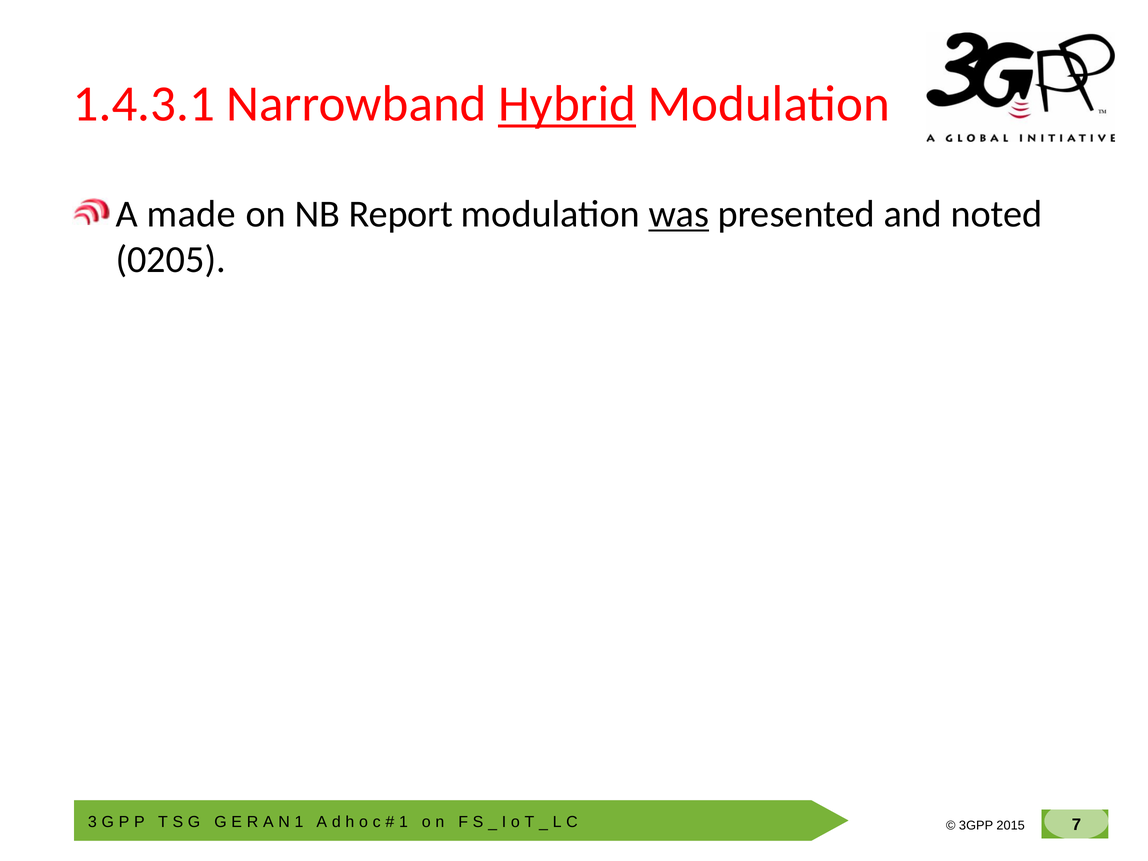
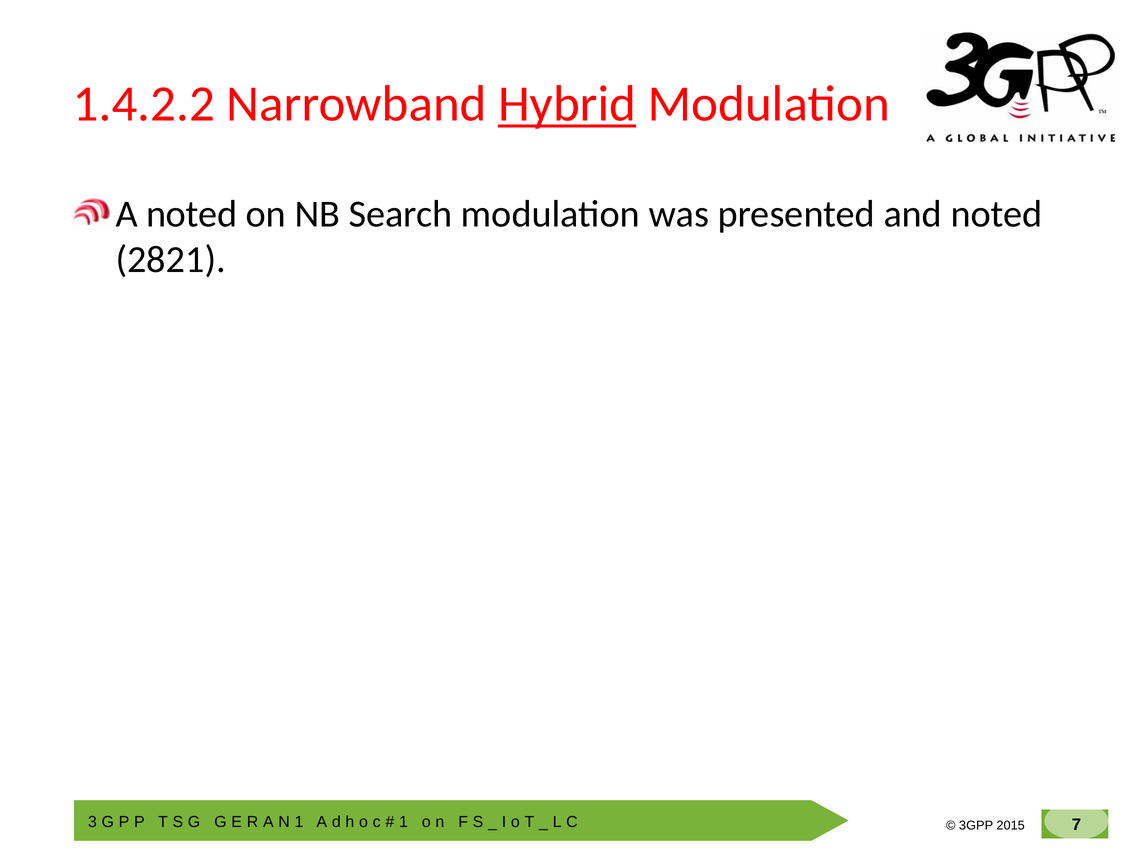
1.4.3.1: 1.4.3.1 -> 1.4.2.2
A made: made -> noted
Report: Report -> Search
was underline: present -> none
0205: 0205 -> 2821
